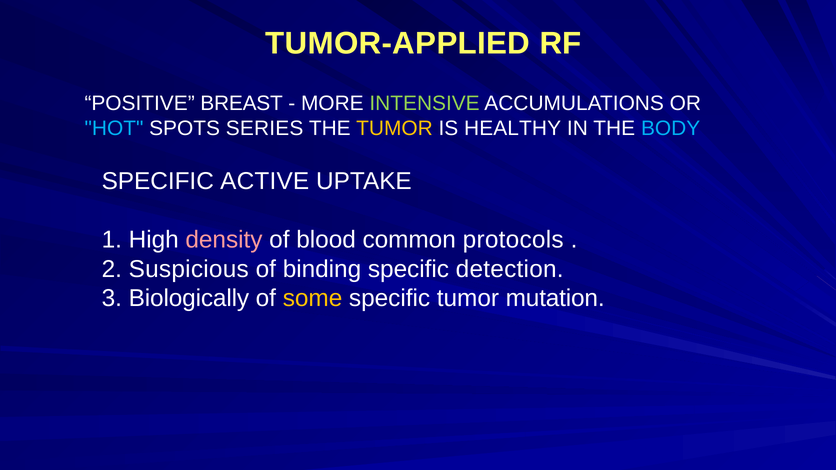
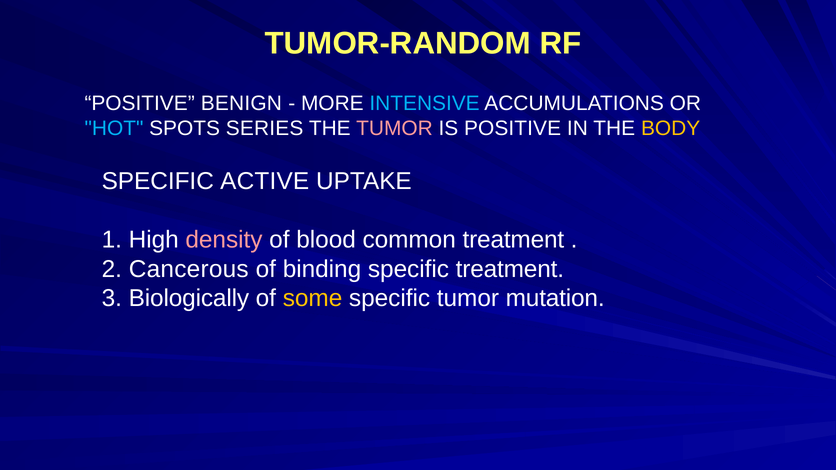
TUMOR-APPLIED: TUMOR-APPLIED -> TUMOR-RANDOM
BREAST: BREAST -> BENIGN
INTENSIVE colour: light green -> light blue
TUMOR at (394, 128) colour: yellow -> pink
IS HEALTHY: HEALTHY -> POSITIVE
BODY colour: light blue -> yellow
common protocols: protocols -> treatment
Suspicious: Suspicious -> Cancerous
specific detection: detection -> treatment
